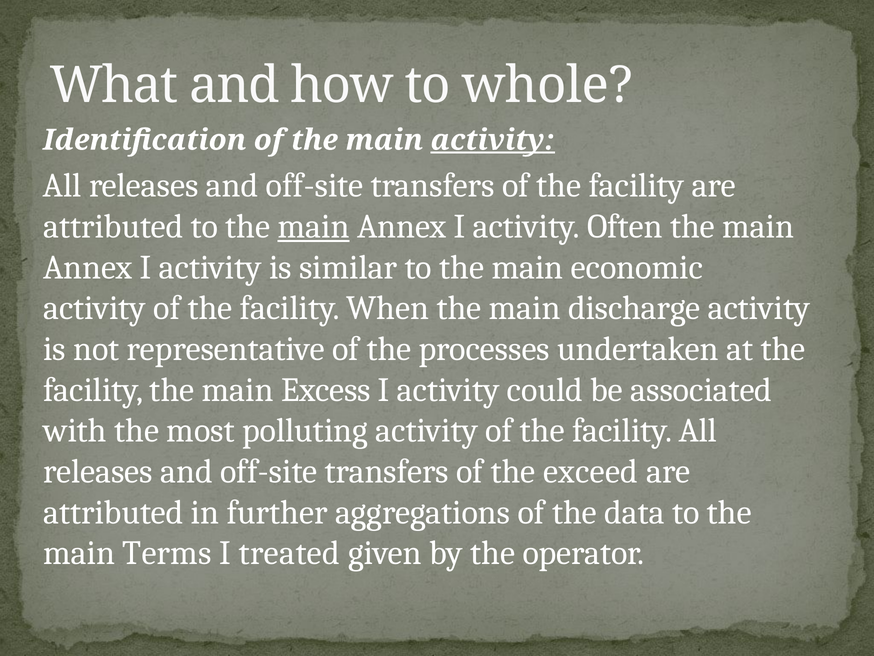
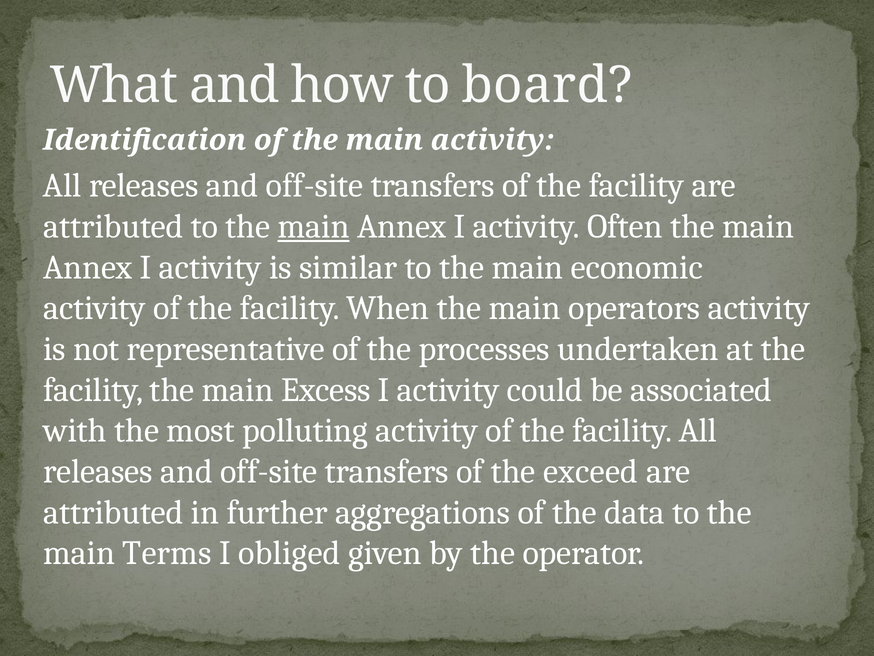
whole: whole -> board
activity at (493, 140) underline: present -> none
discharge: discharge -> operators
treated: treated -> obliged
